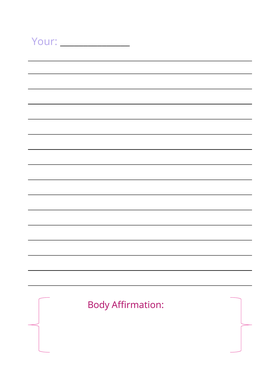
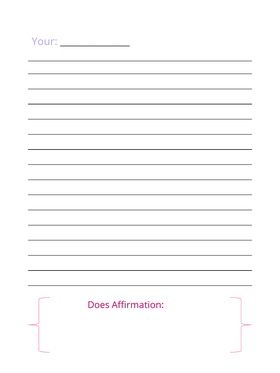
Body: Body -> Does
